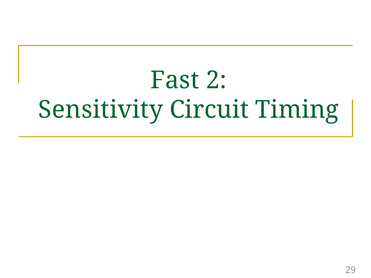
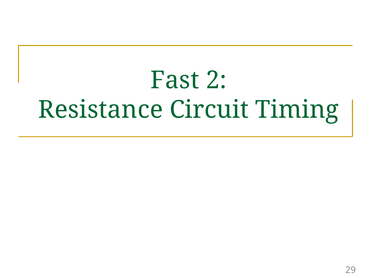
Sensitivity: Sensitivity -> Resistance
